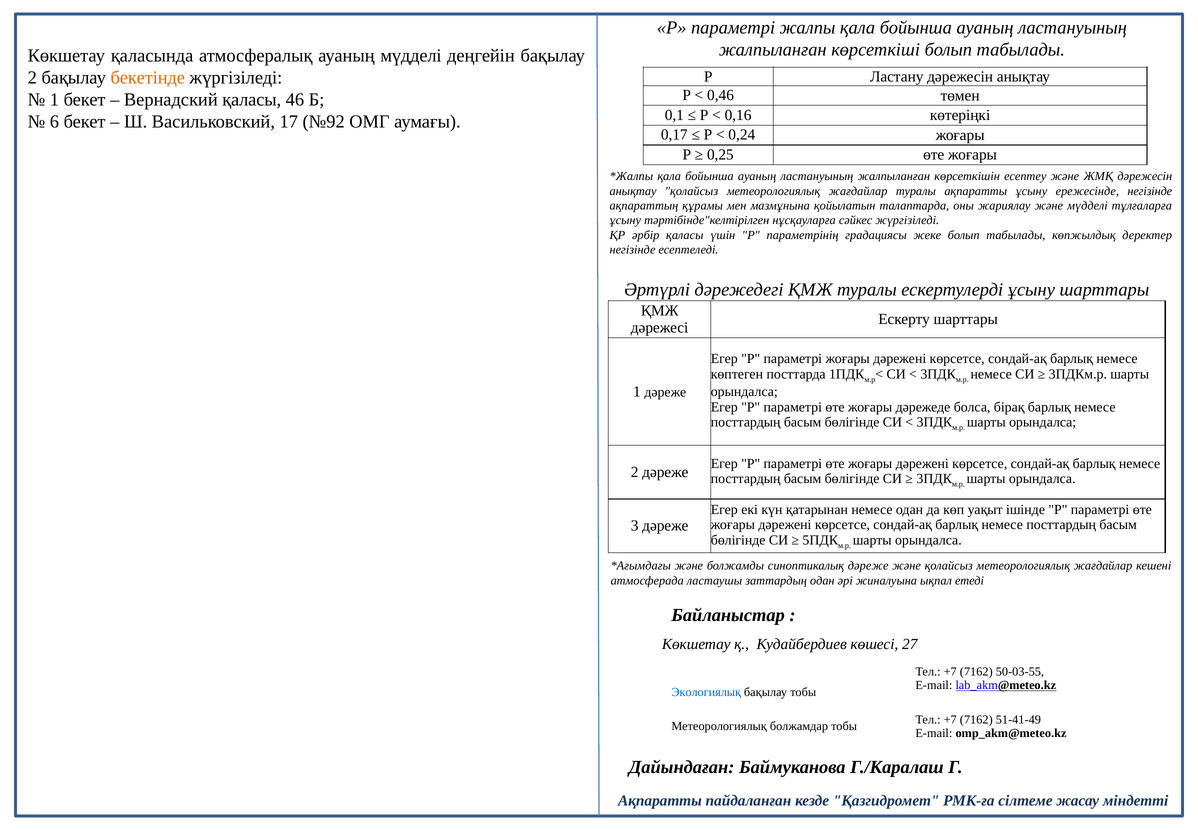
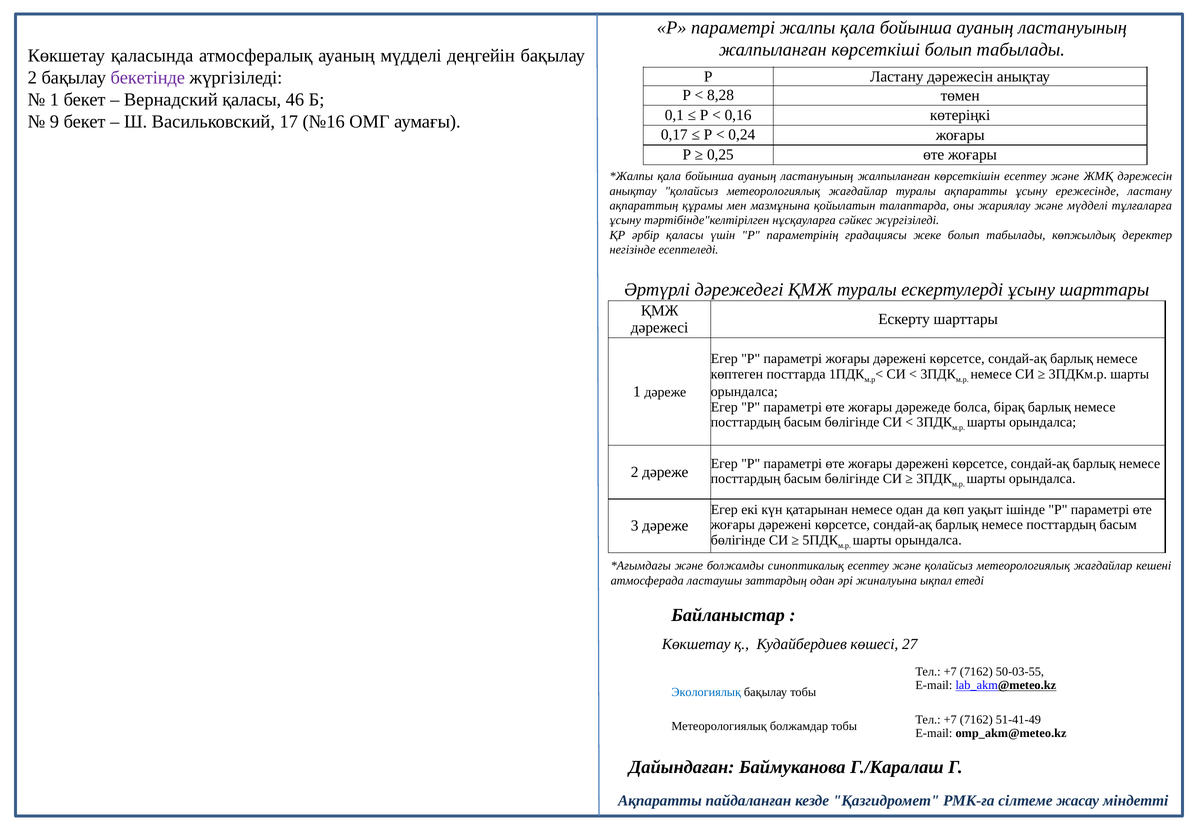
бекетінде colour: orange -> purple
0,46: 0,46 -> 8,28
6: 6 -> 9
№92: №92 -> №16
ережесінде негізінде: негізінде -> ластану
синоптикалық дәреже: дәреже -> есептеу
